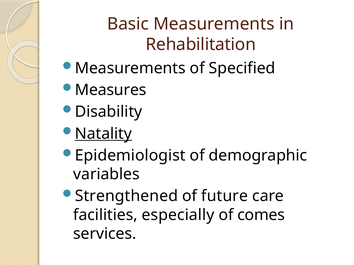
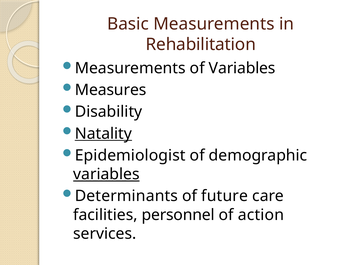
of Specified: Specified -> Variables
variables at (106, 175) underline: none -> present
Strengthened: Strengthened -> Determinants
especially: especially -> personnel
comes: comes -> action
